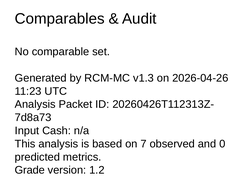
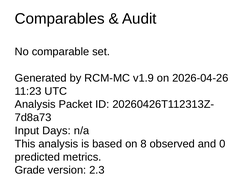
v1.3: v1.3 -> v1.9
Cash: Cash -> Days
7: 7 -> 8
1.2: 1.2 -> 2.3
